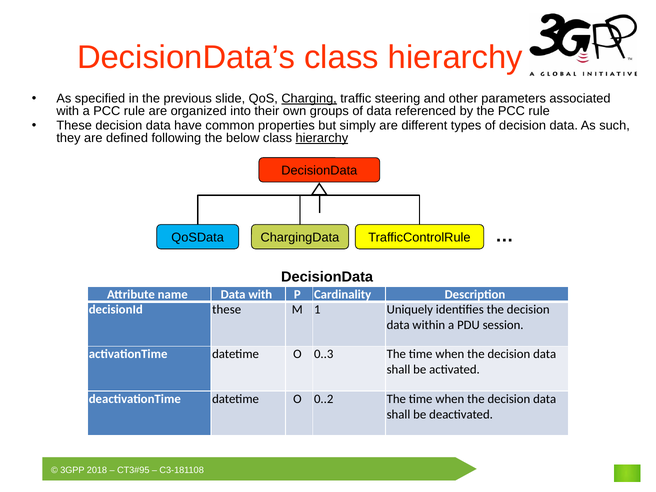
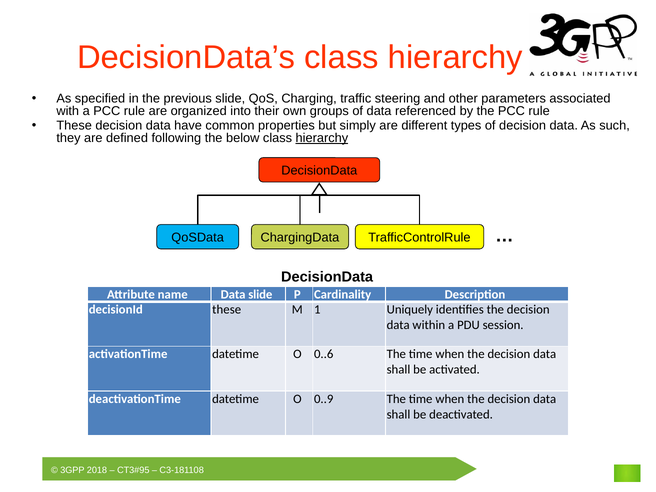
Charging underline: present -> none
Data with: with -> slide
0..3: 0..3 -> 0..6
0..2: 0..2 -> 0..9
